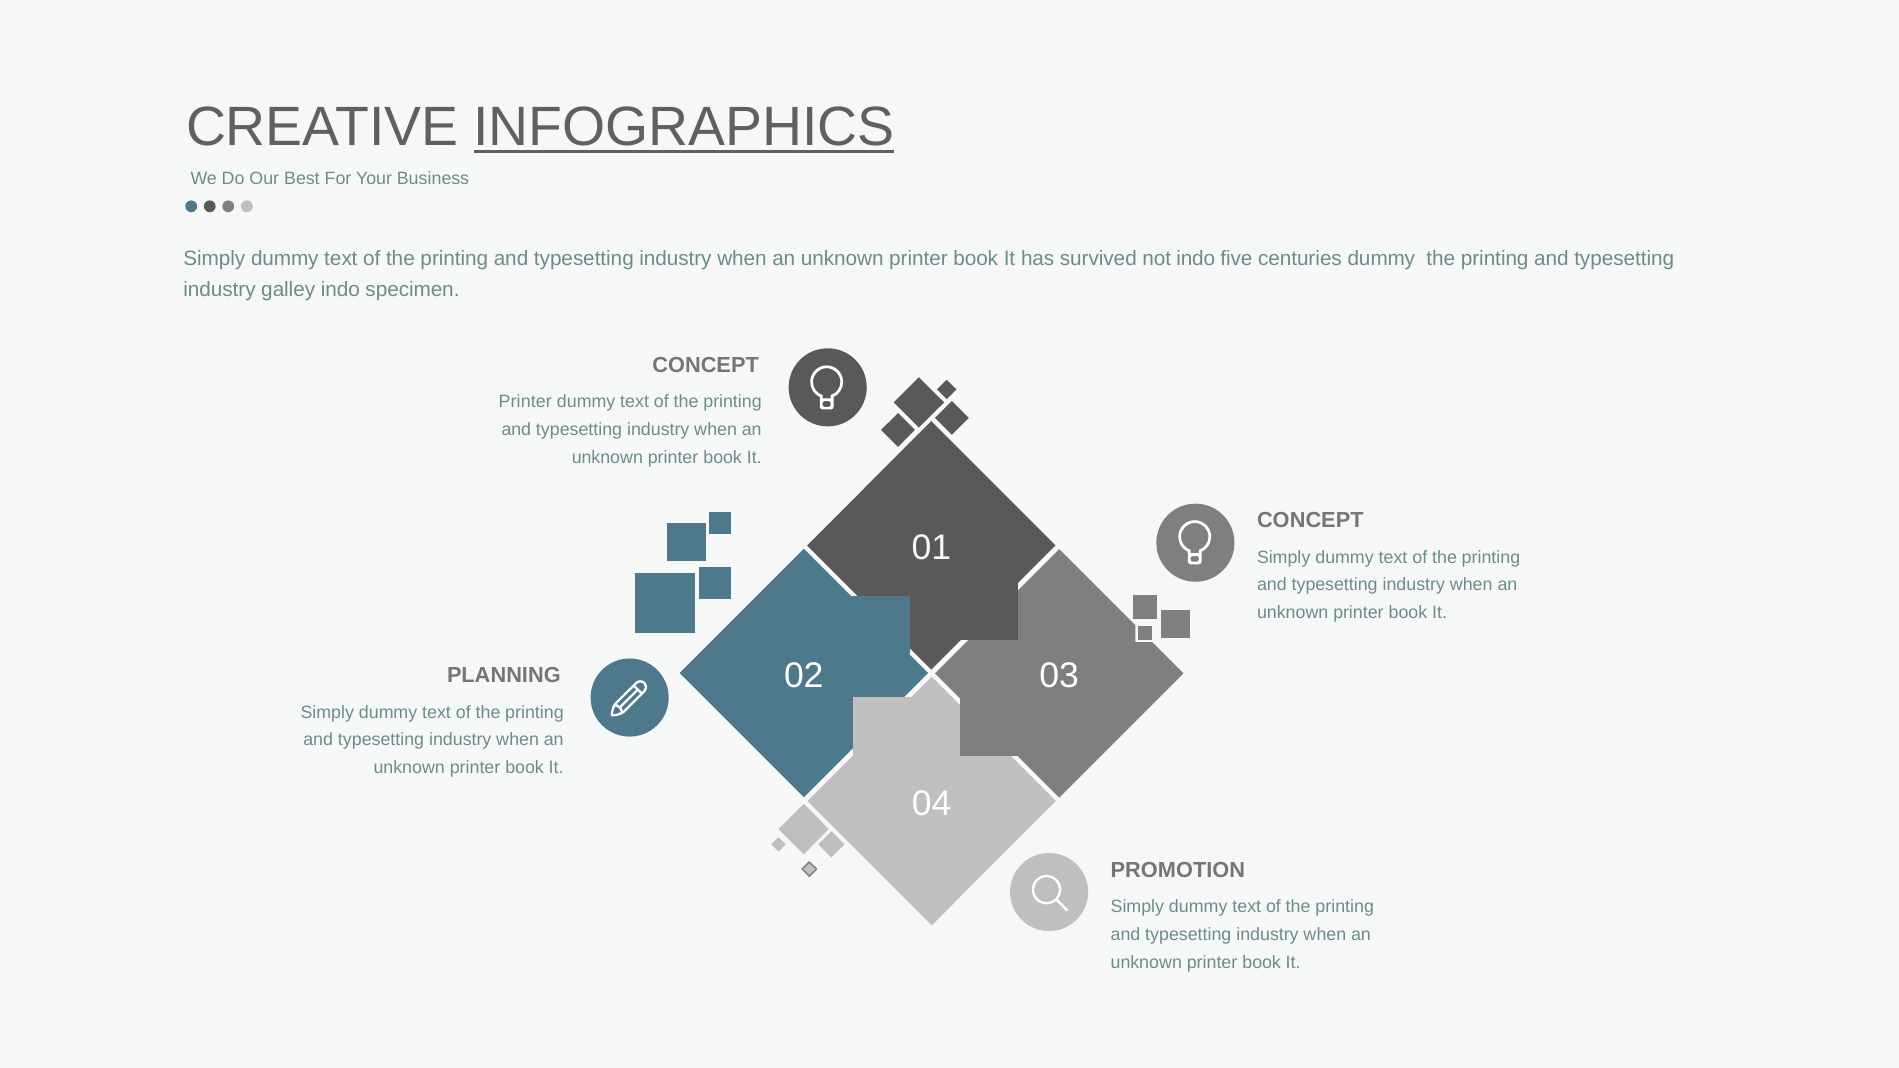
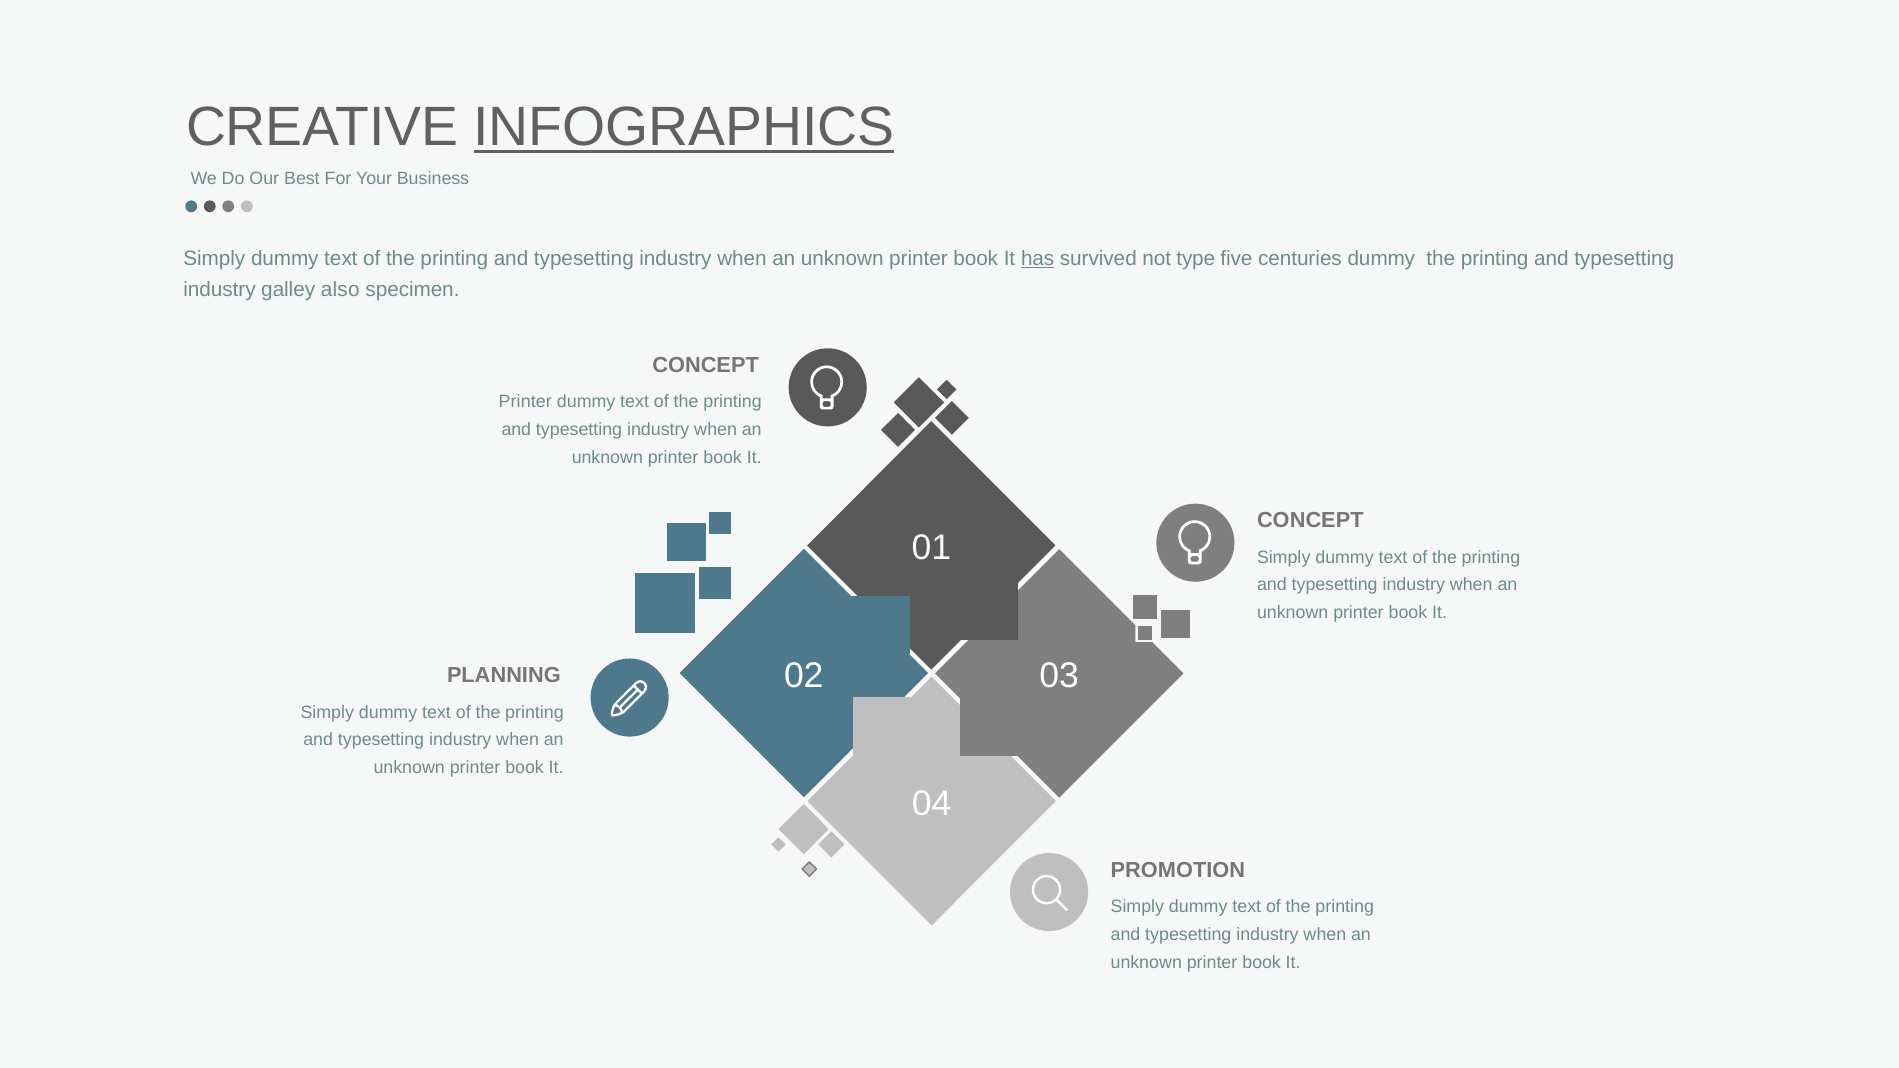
has underline: none -> present
not indo: indo -> type
galley indo: indo -> also
